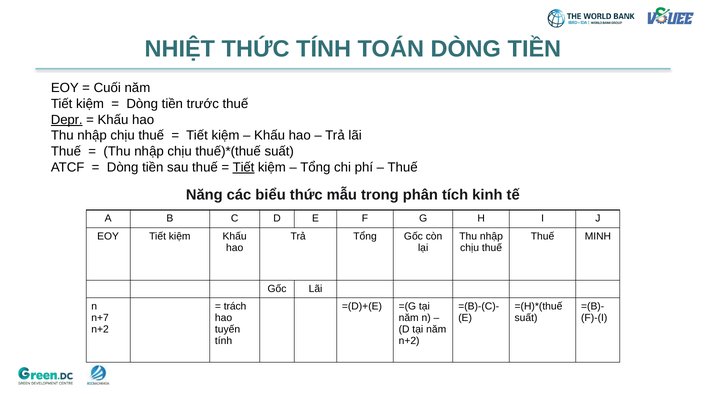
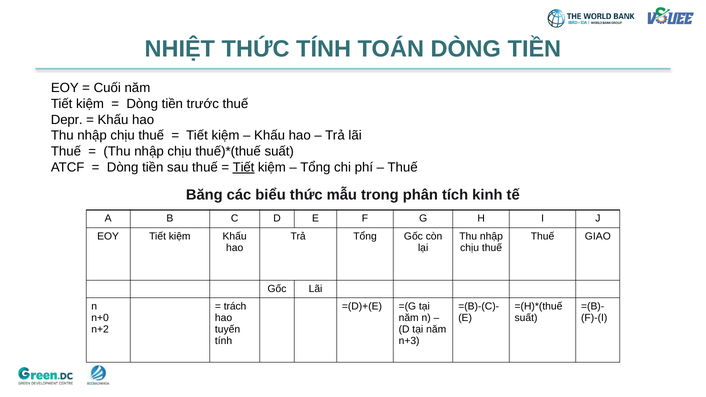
Depr underline: present -> none
Năng: Năng -> Băng
MINH: MINH -> GIAO
n+7: n+7 -> n+0
n+2 at (409, 341): n+2 -> n+3
